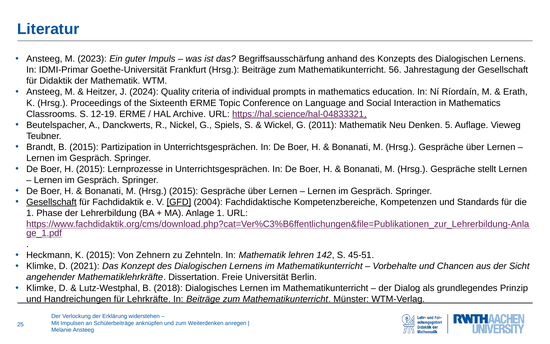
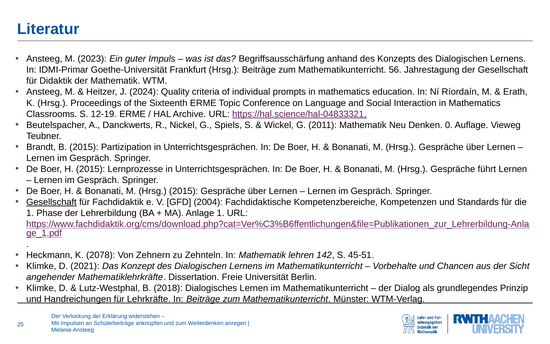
5: 5 -> 0
stellt: stellt -> führt
GFD underline: present -> none
K 2015: 2015 -> 2078
